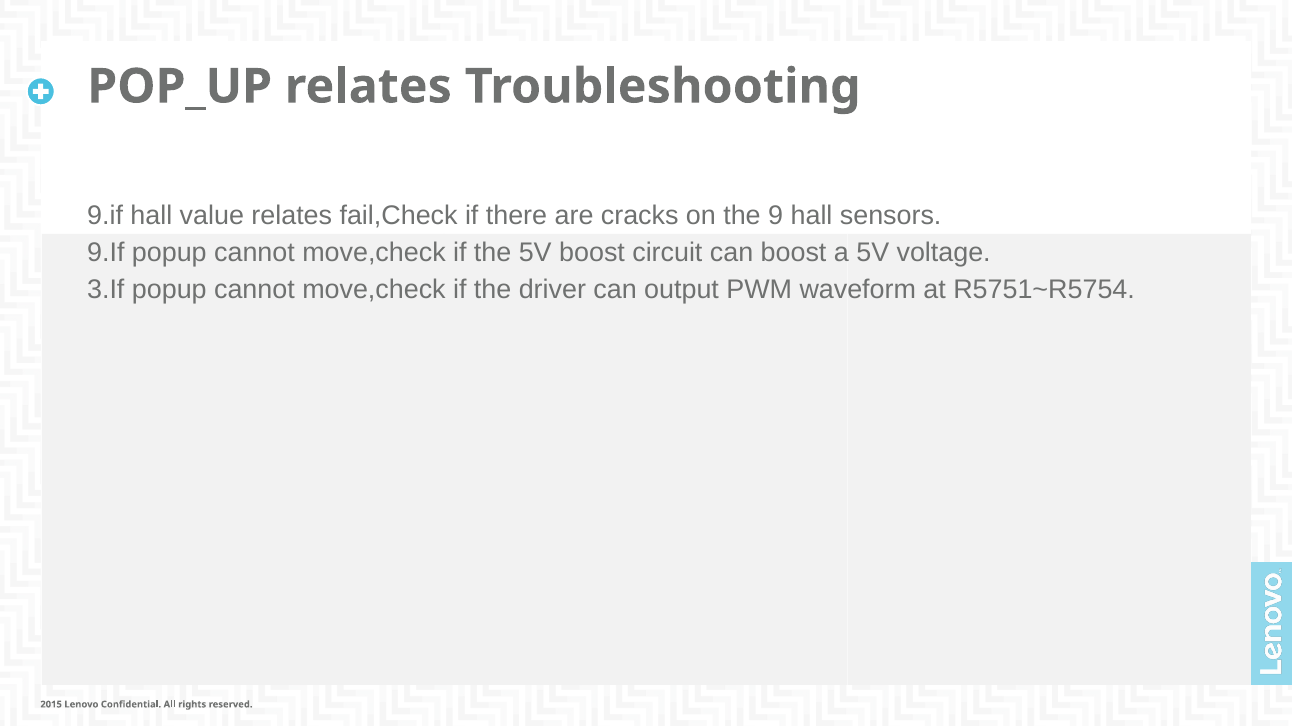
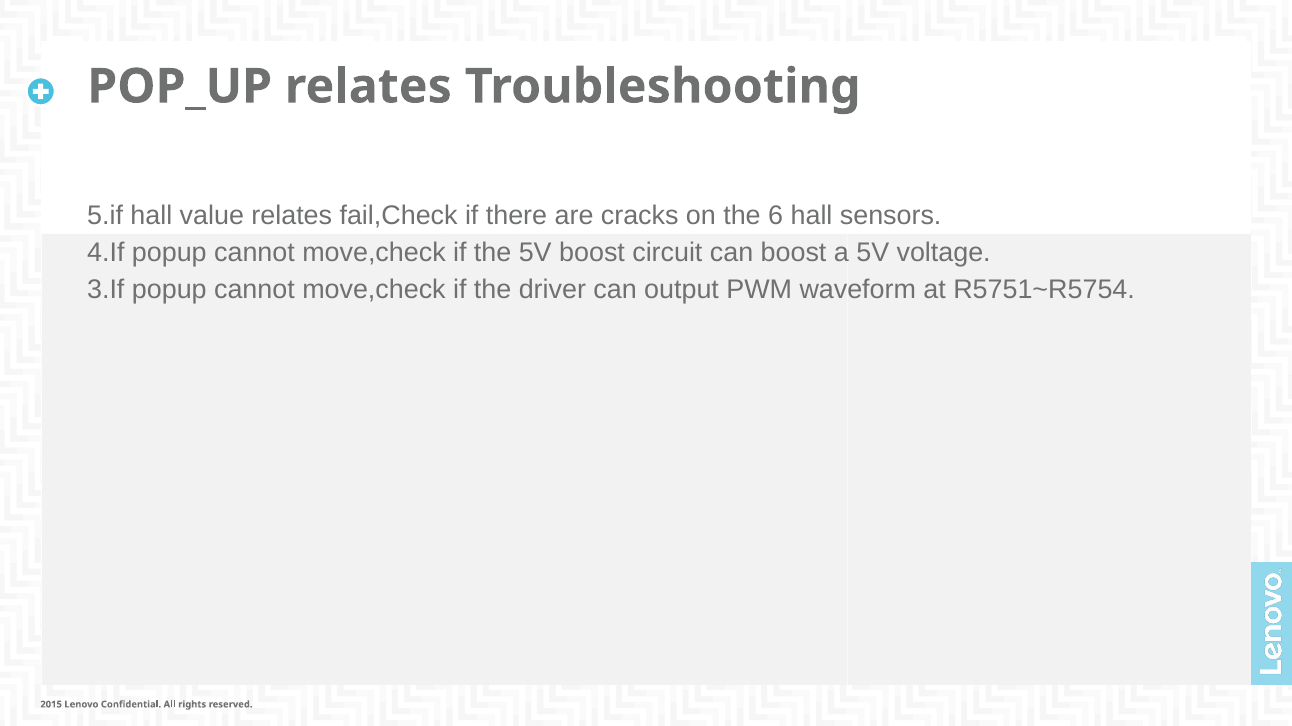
9.if at (105, 216): 9.if -> 5.if
9: 9 -> 6
9.If at (106, 253): 9.If -> 4.If
